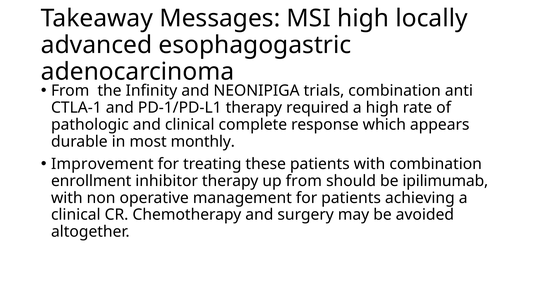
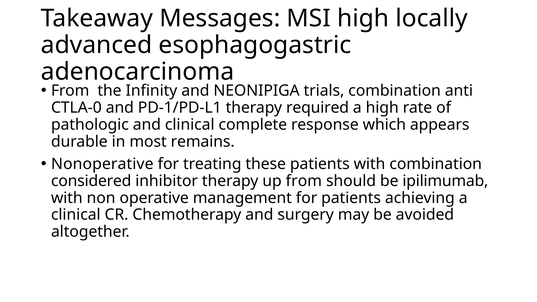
CTLA-1: CTLA-1 -> CTLA-0
monthly: monthly -> remains
Improvement: Improvement -> Nonoperative
enrollment: enrollment -> considered
